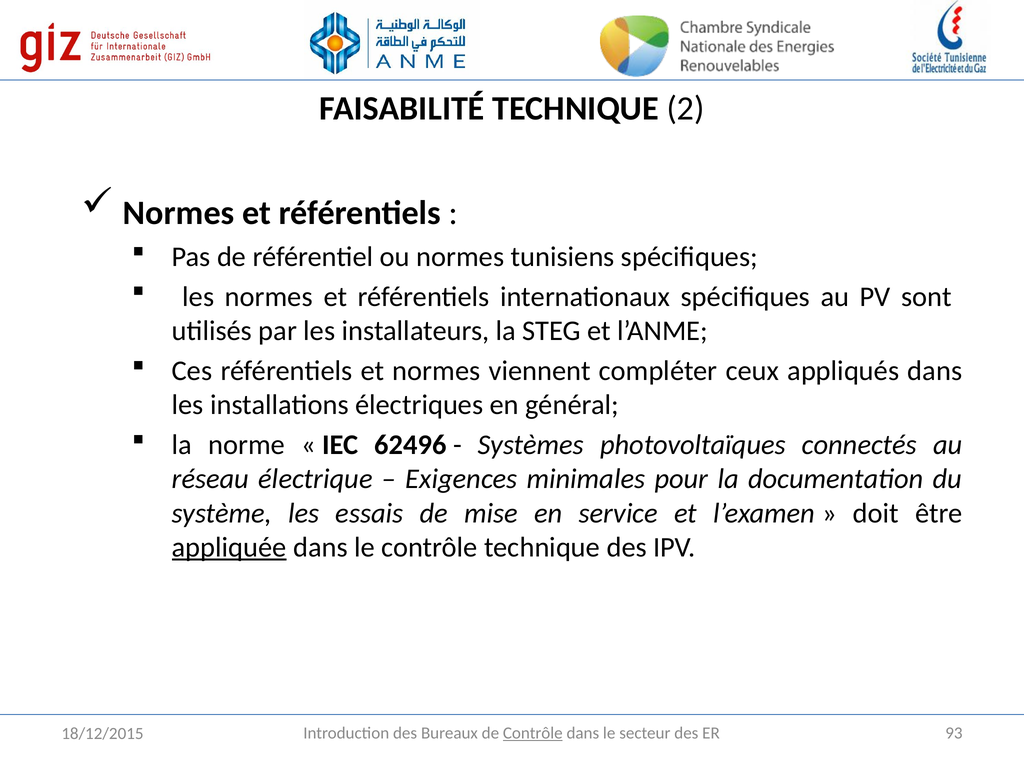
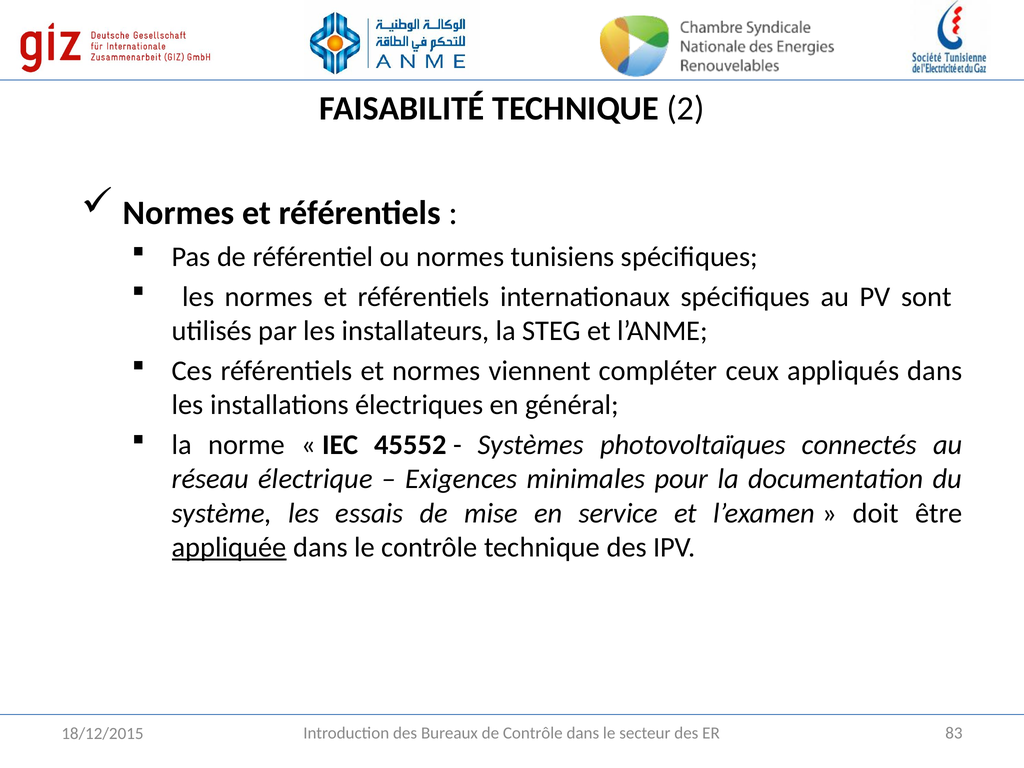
62496: 62496 -> 45552
Contrôle at (533, 733) underline: present -> none
93: 93 -> 83
